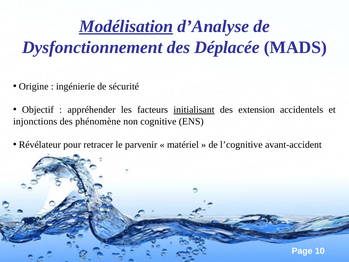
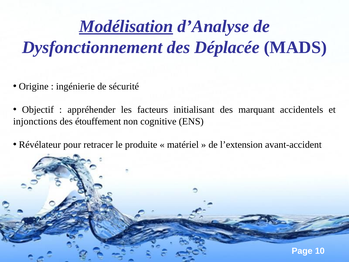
initialisant underline: present -> none
extension: extension -> marquant
phénomène: phénomène -> étouffement
parvenir: parvenir -> produite
l’cognitive: l’cognitive -> l’extension
